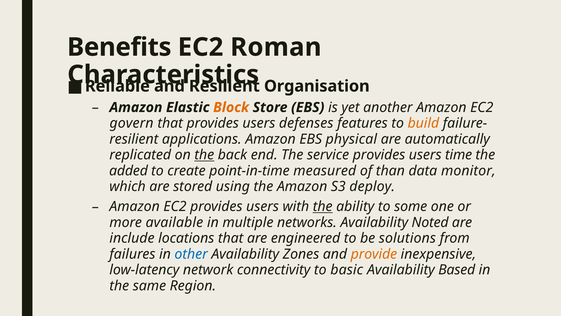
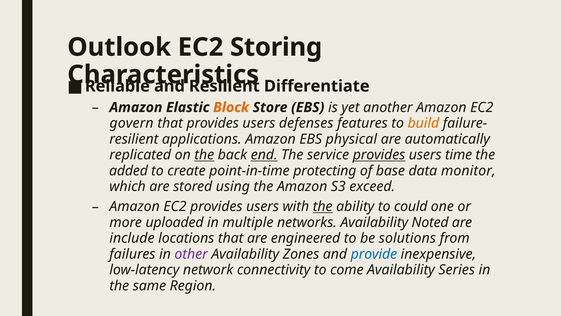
Benefits: Benefits -> Outlook
Roman: Roman -> Storing
Organisation: Organisation -> Differentiate
end underline: none -> present
provides at (379, 155) underline: none -> present
measured: measured -> protecting
than: than -> base
deploy: deploy -> exceed
some: some -> could
available: available -> uploaded
other colour: blue -> purple
provide colour: orange -> blue
basic: basic -> come
Based: Based -> Series
